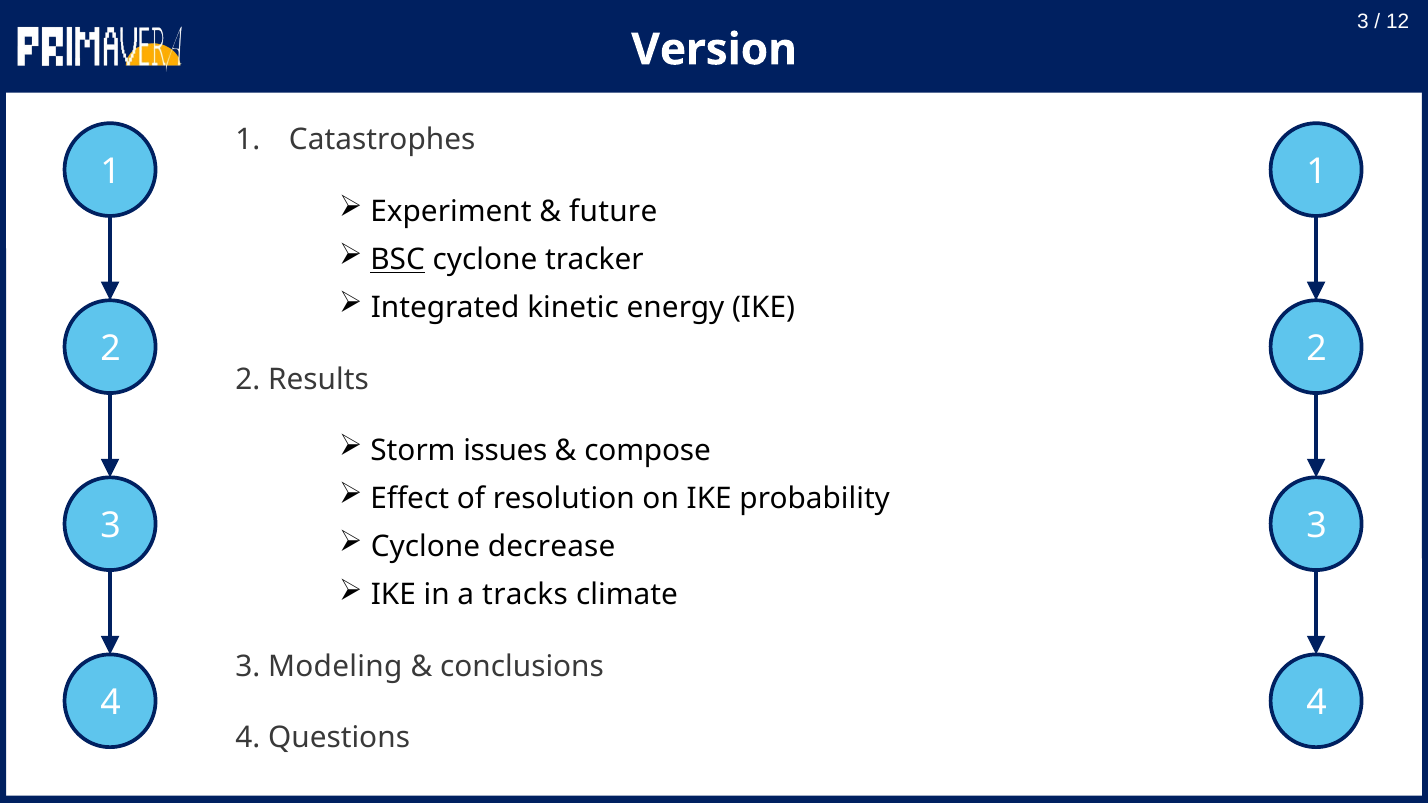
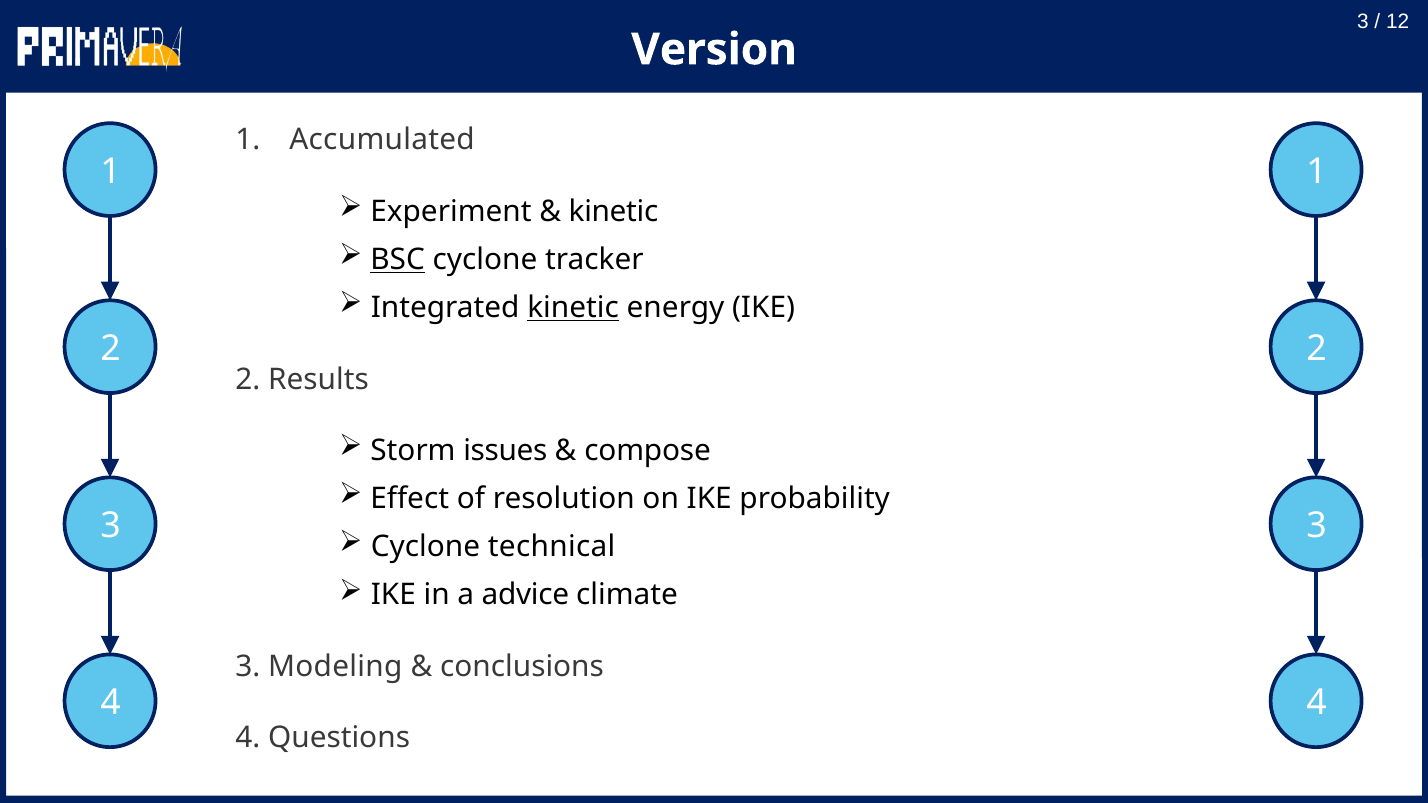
Catastrophes: Catastrophes -> Accumulated
future at (613, 212): future -> kinetic
kinetic at (573, 308) underline: none -> present
decrease: decrease -> technical
tracks: tracks -> advice
